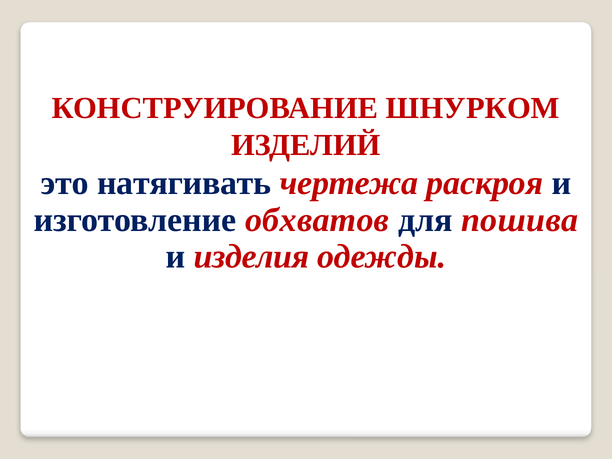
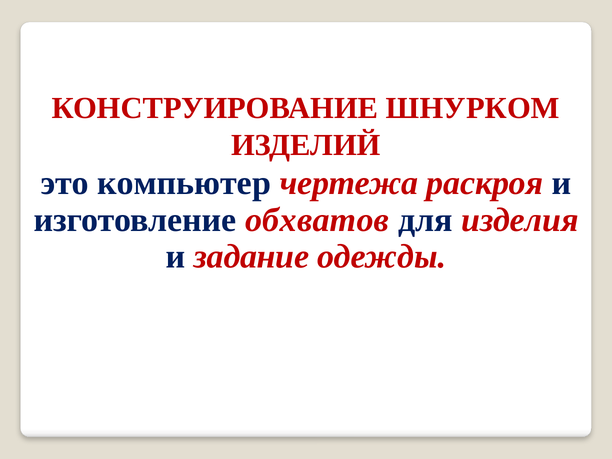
натягивать: натягивать -> компьютер
пошива: пошива -> изделия
изделия: изделия -> задание
